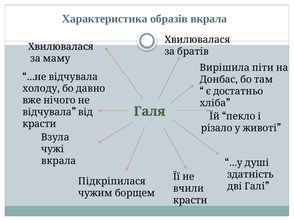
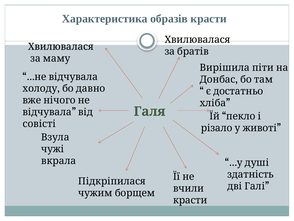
образів вкрала: вкрала -> красти
красти at (39, 124): красти -> совісті
